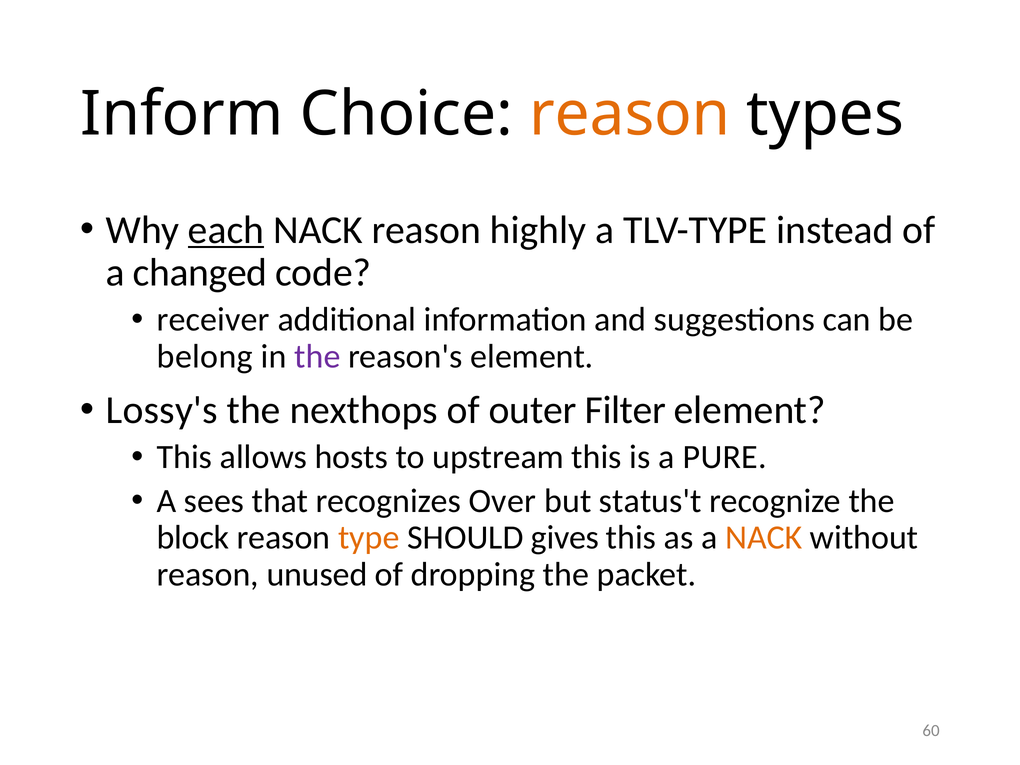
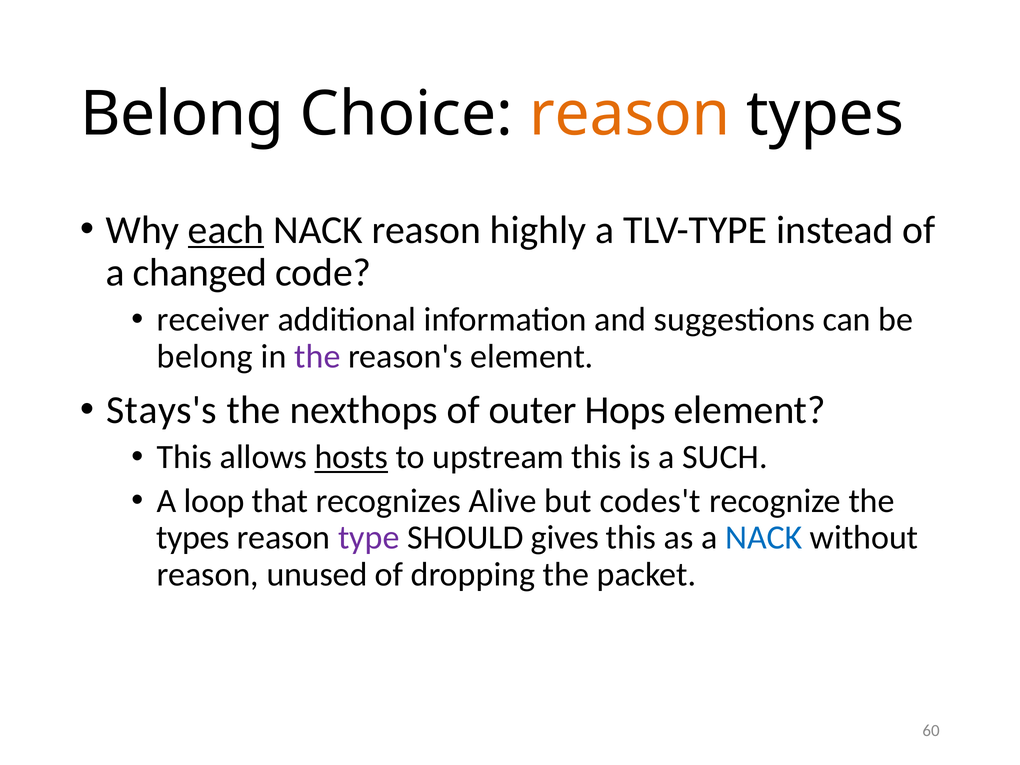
Inform at (182, 114): Inform -> Belong
Lossy's: Lossy's -> Stays's
Filter: Filter -> Hops
hosts underline: none -> present
PURE: PURE -> SUCH
sees: sees -> loop
Over: Over -> Alive
status't: status't -> codes't
block at (193, 538): block -> types
type colour: orange -> purple
NACK at (764, 538) colour: orange -> blue
